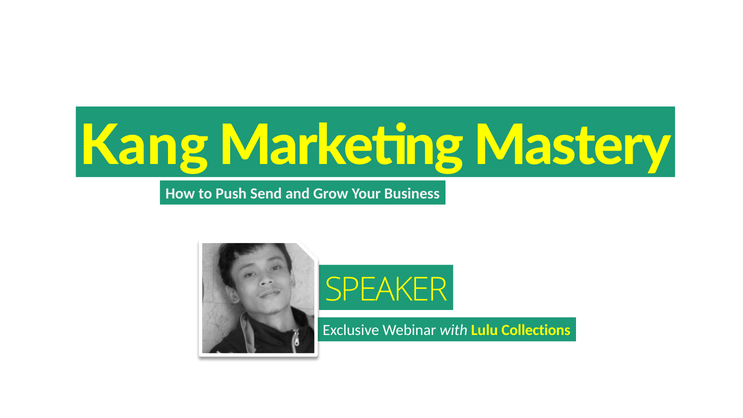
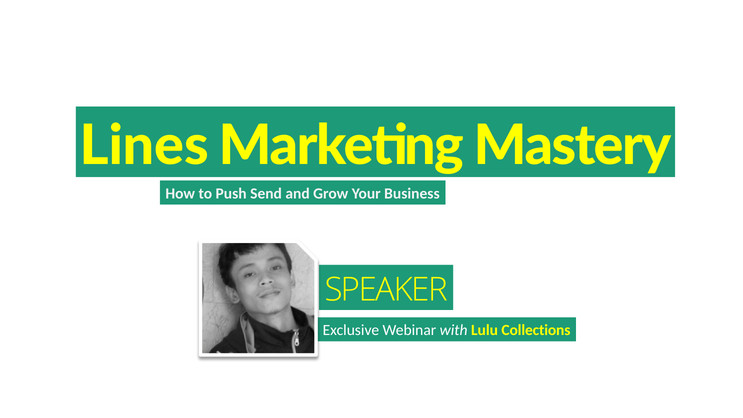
Kang: Kang -> Lines
